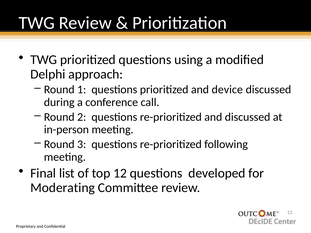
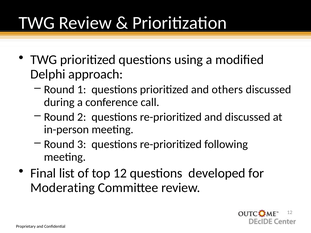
device: device -> others
